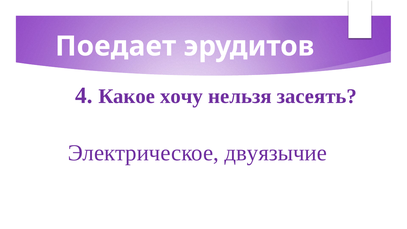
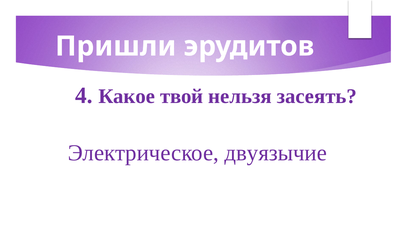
Поедает: Поедает -> Пришли
хочу: хочу -> твой
